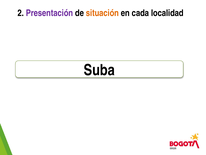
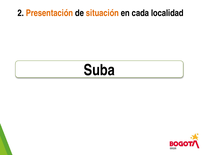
Presentación colour: purple -> orange
